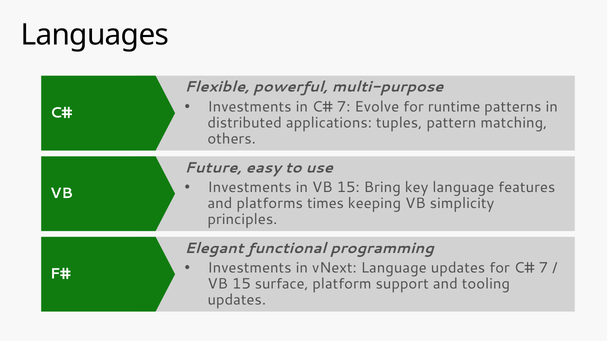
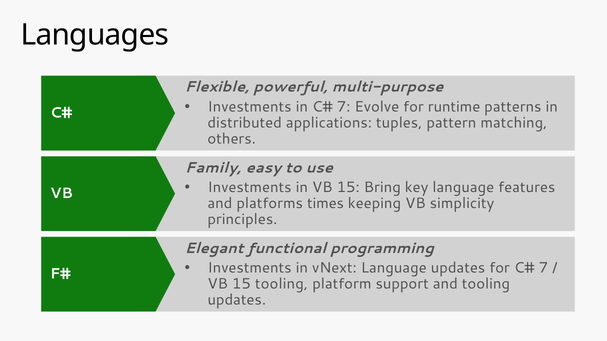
Future: Future -> Family
15 surface: surface -> tooling
